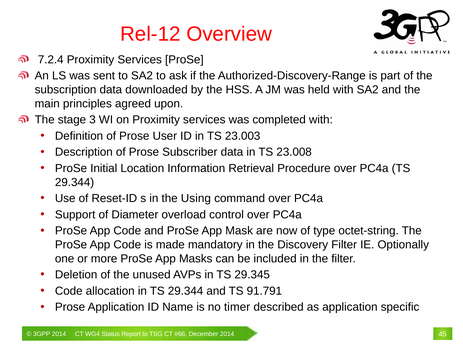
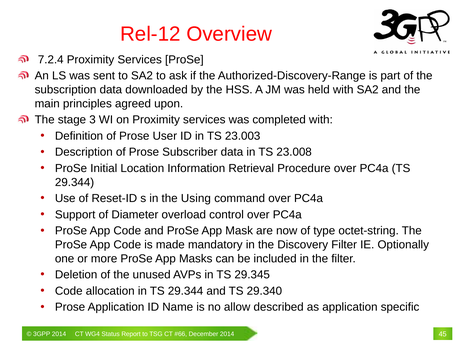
91.791: 91.791 -> 29.340
timer: timer -> allow
